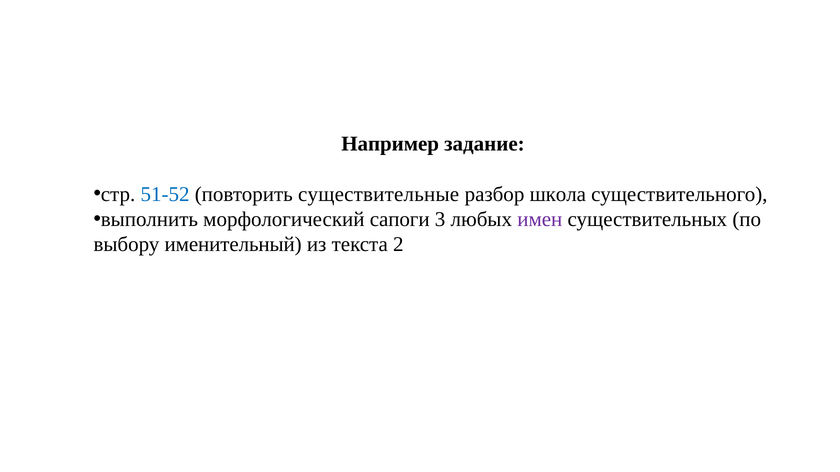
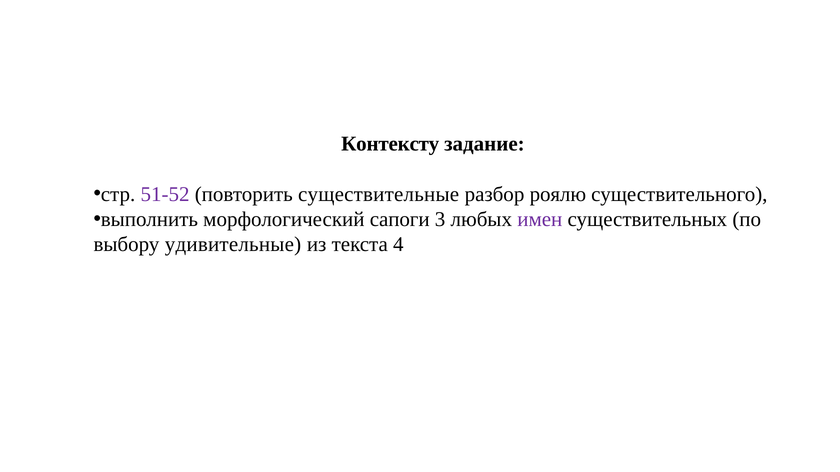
Например: Например -> Контексту
51-52 colour: blue -> purple
школа: школа -> роялю
именительный: именительный -> удивительные
2: 2 -> 4
